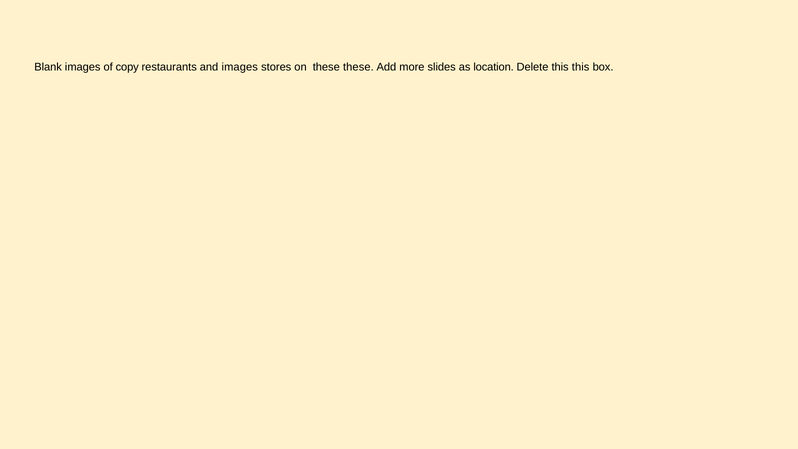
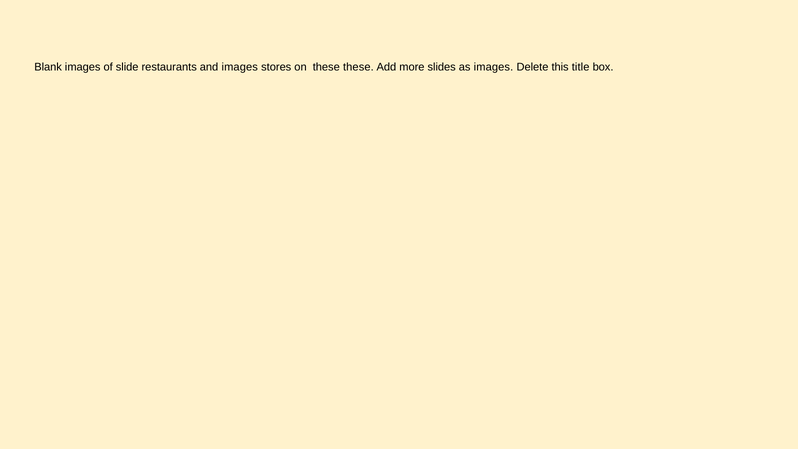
copy: copy -> slide
as location: location -> images
this this: this -> title
